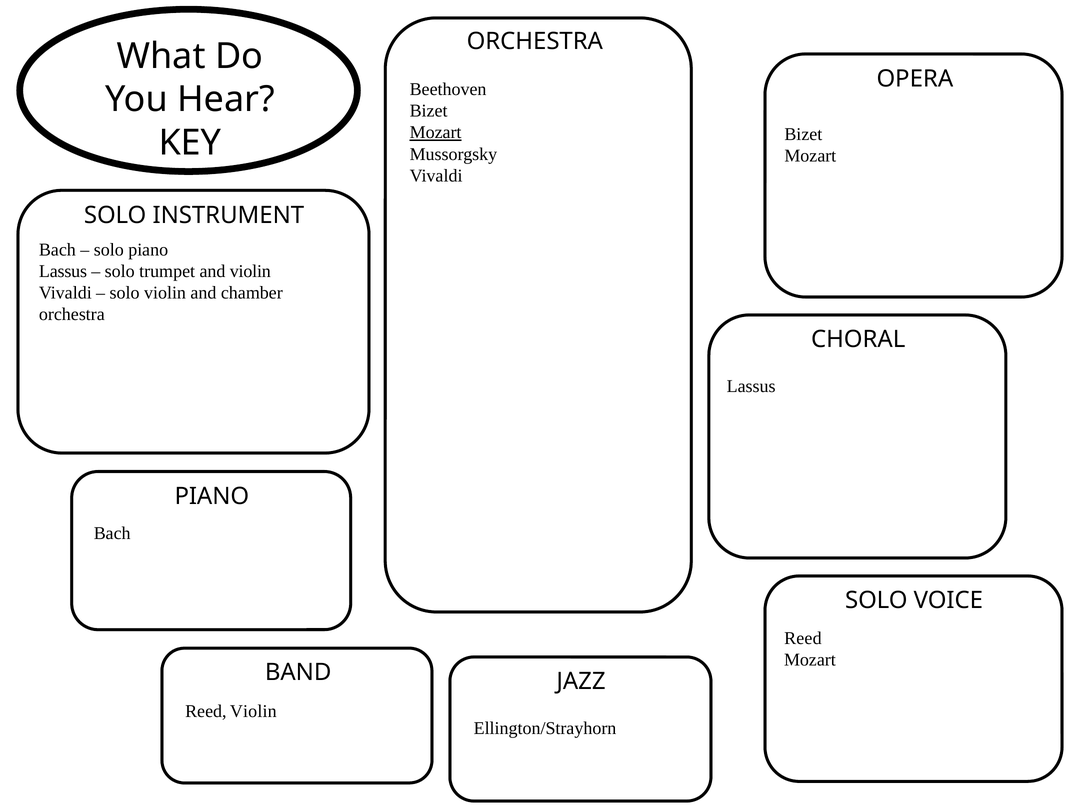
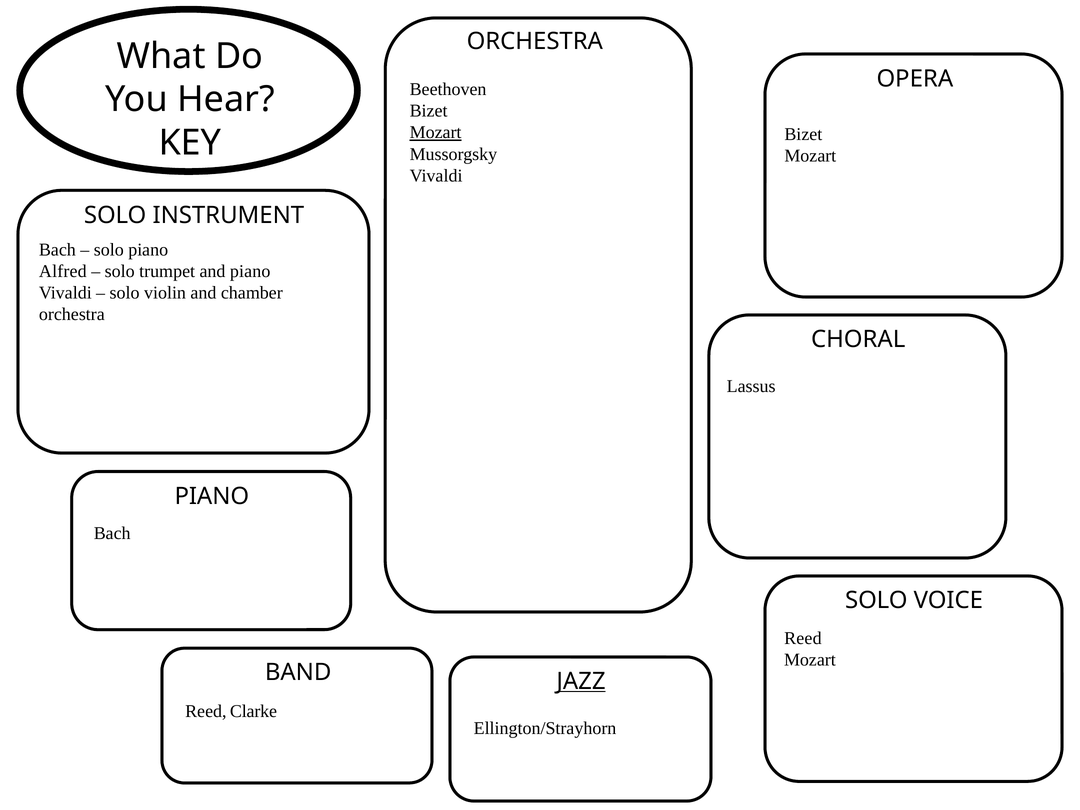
Lassus at (63, 271): Lassus -> Alfred
and violin: violin -> piano
JAZZ underline: none -> present
Reed Violin: Violin -> Clarke
